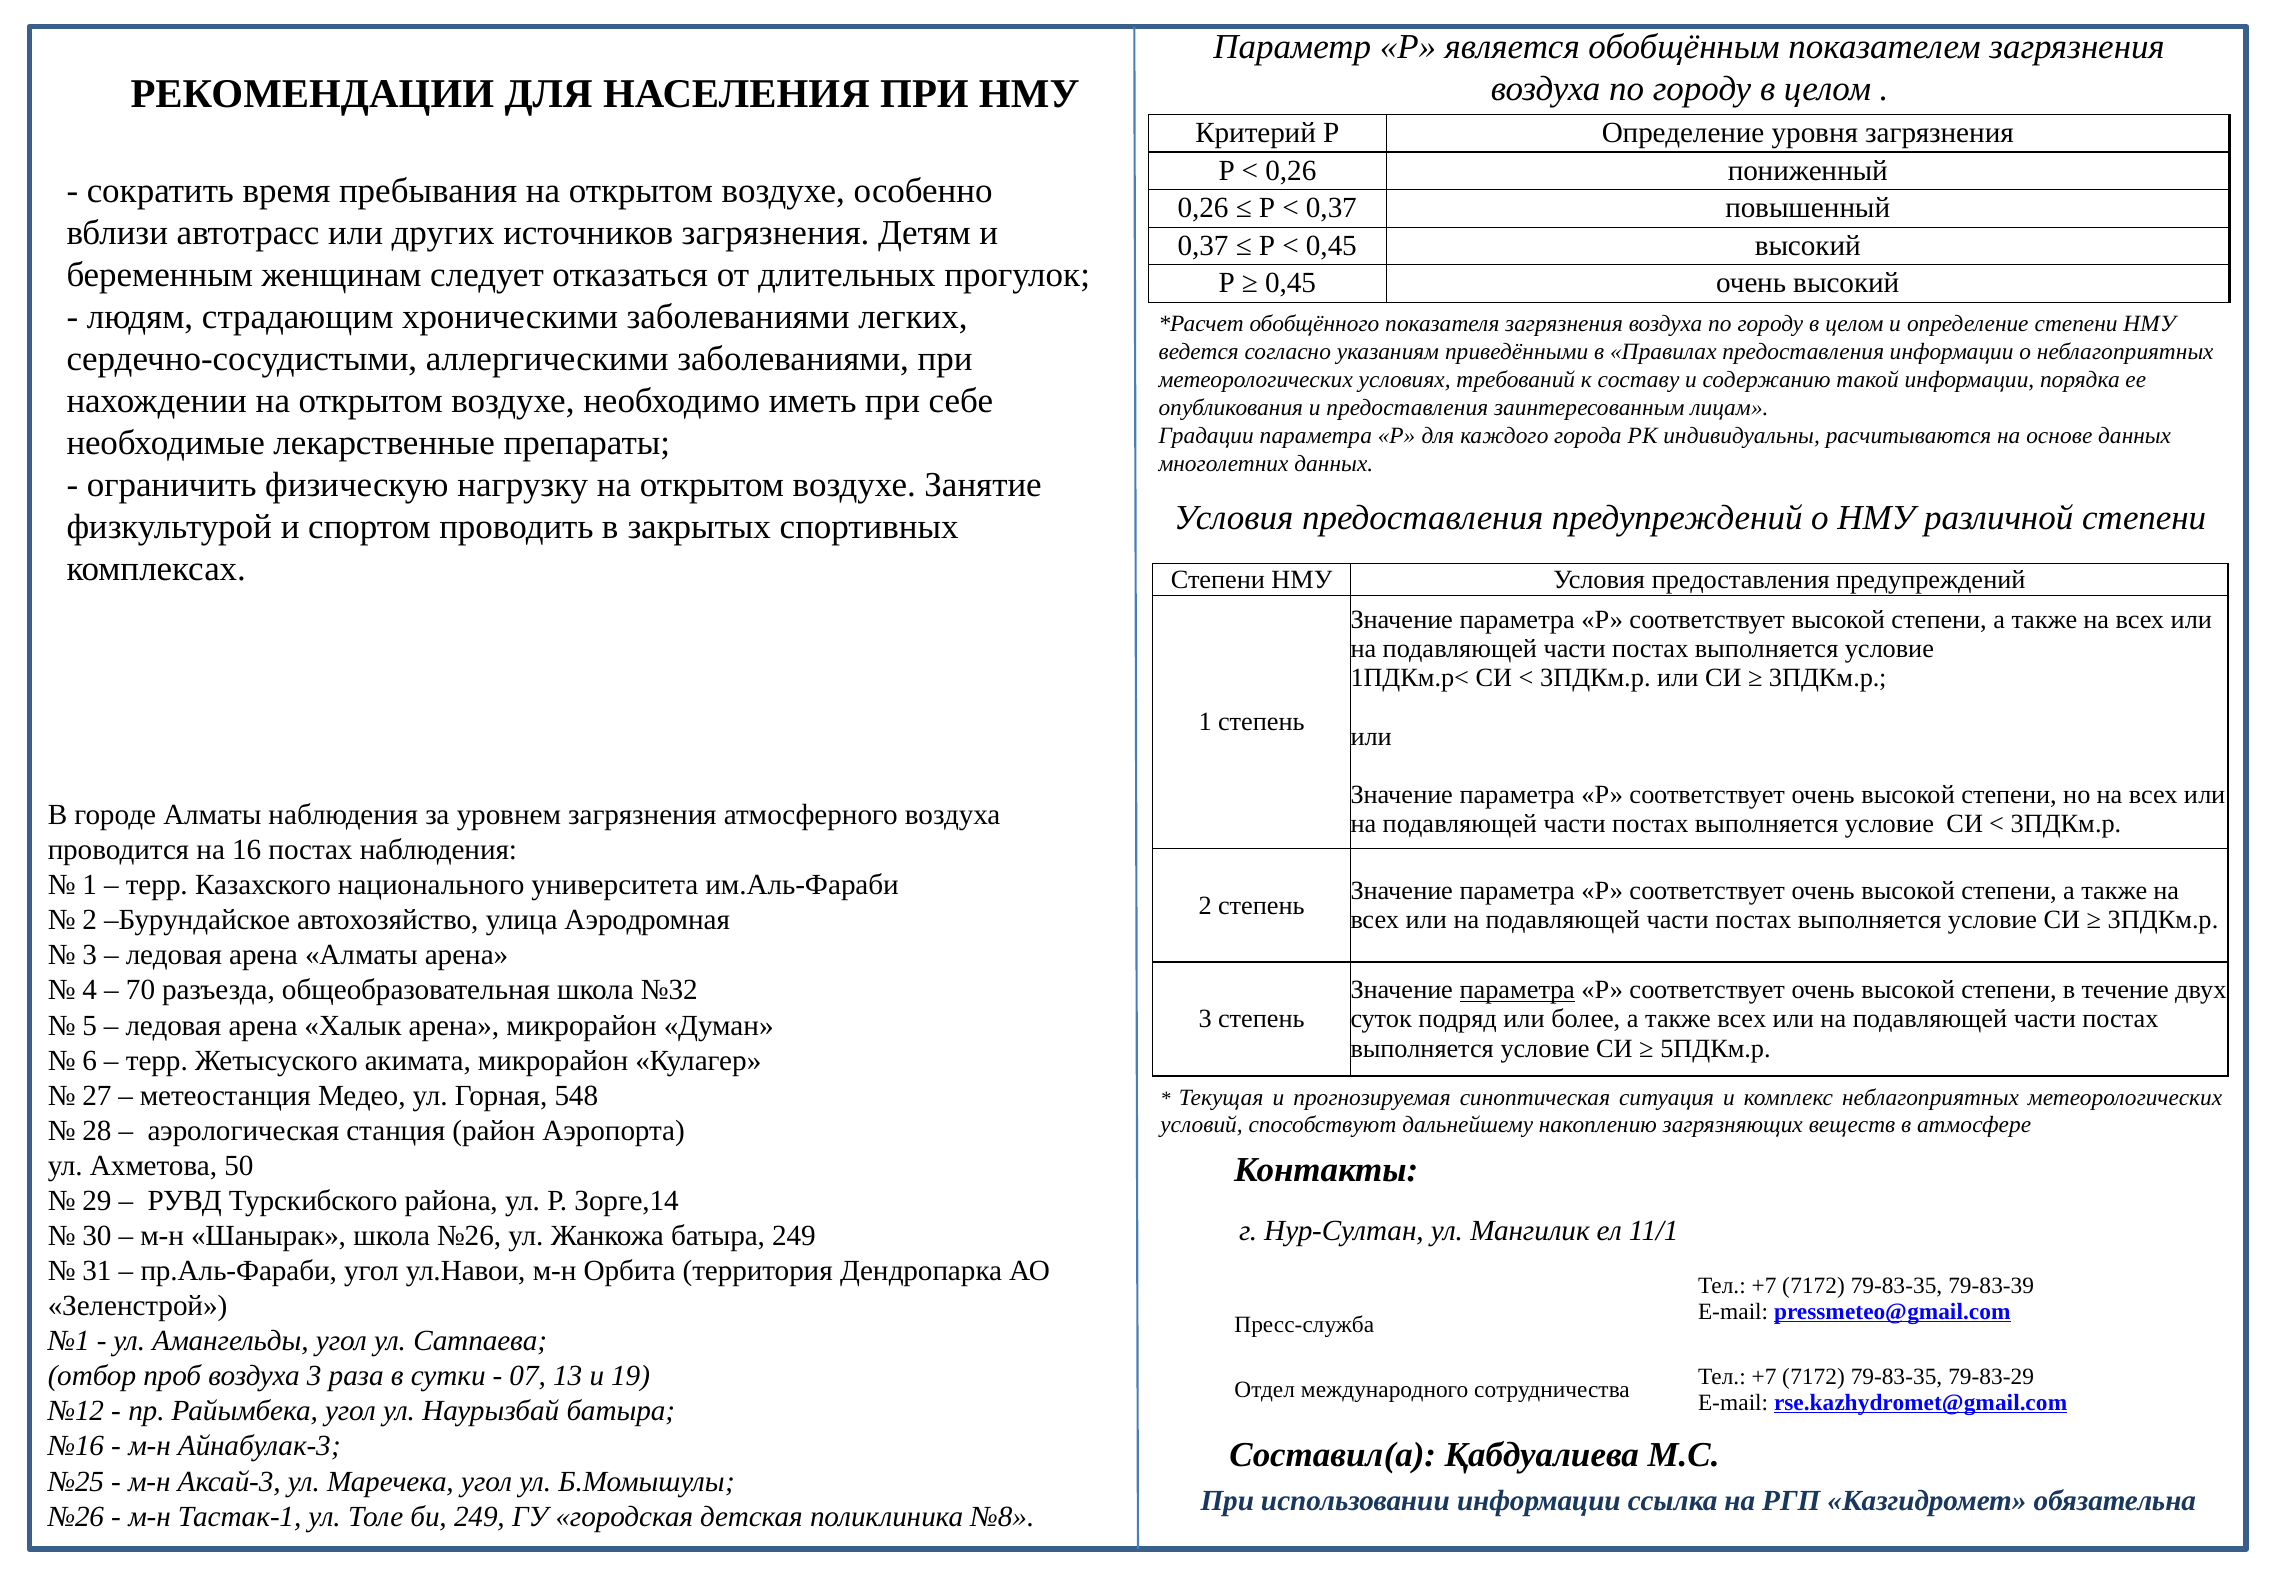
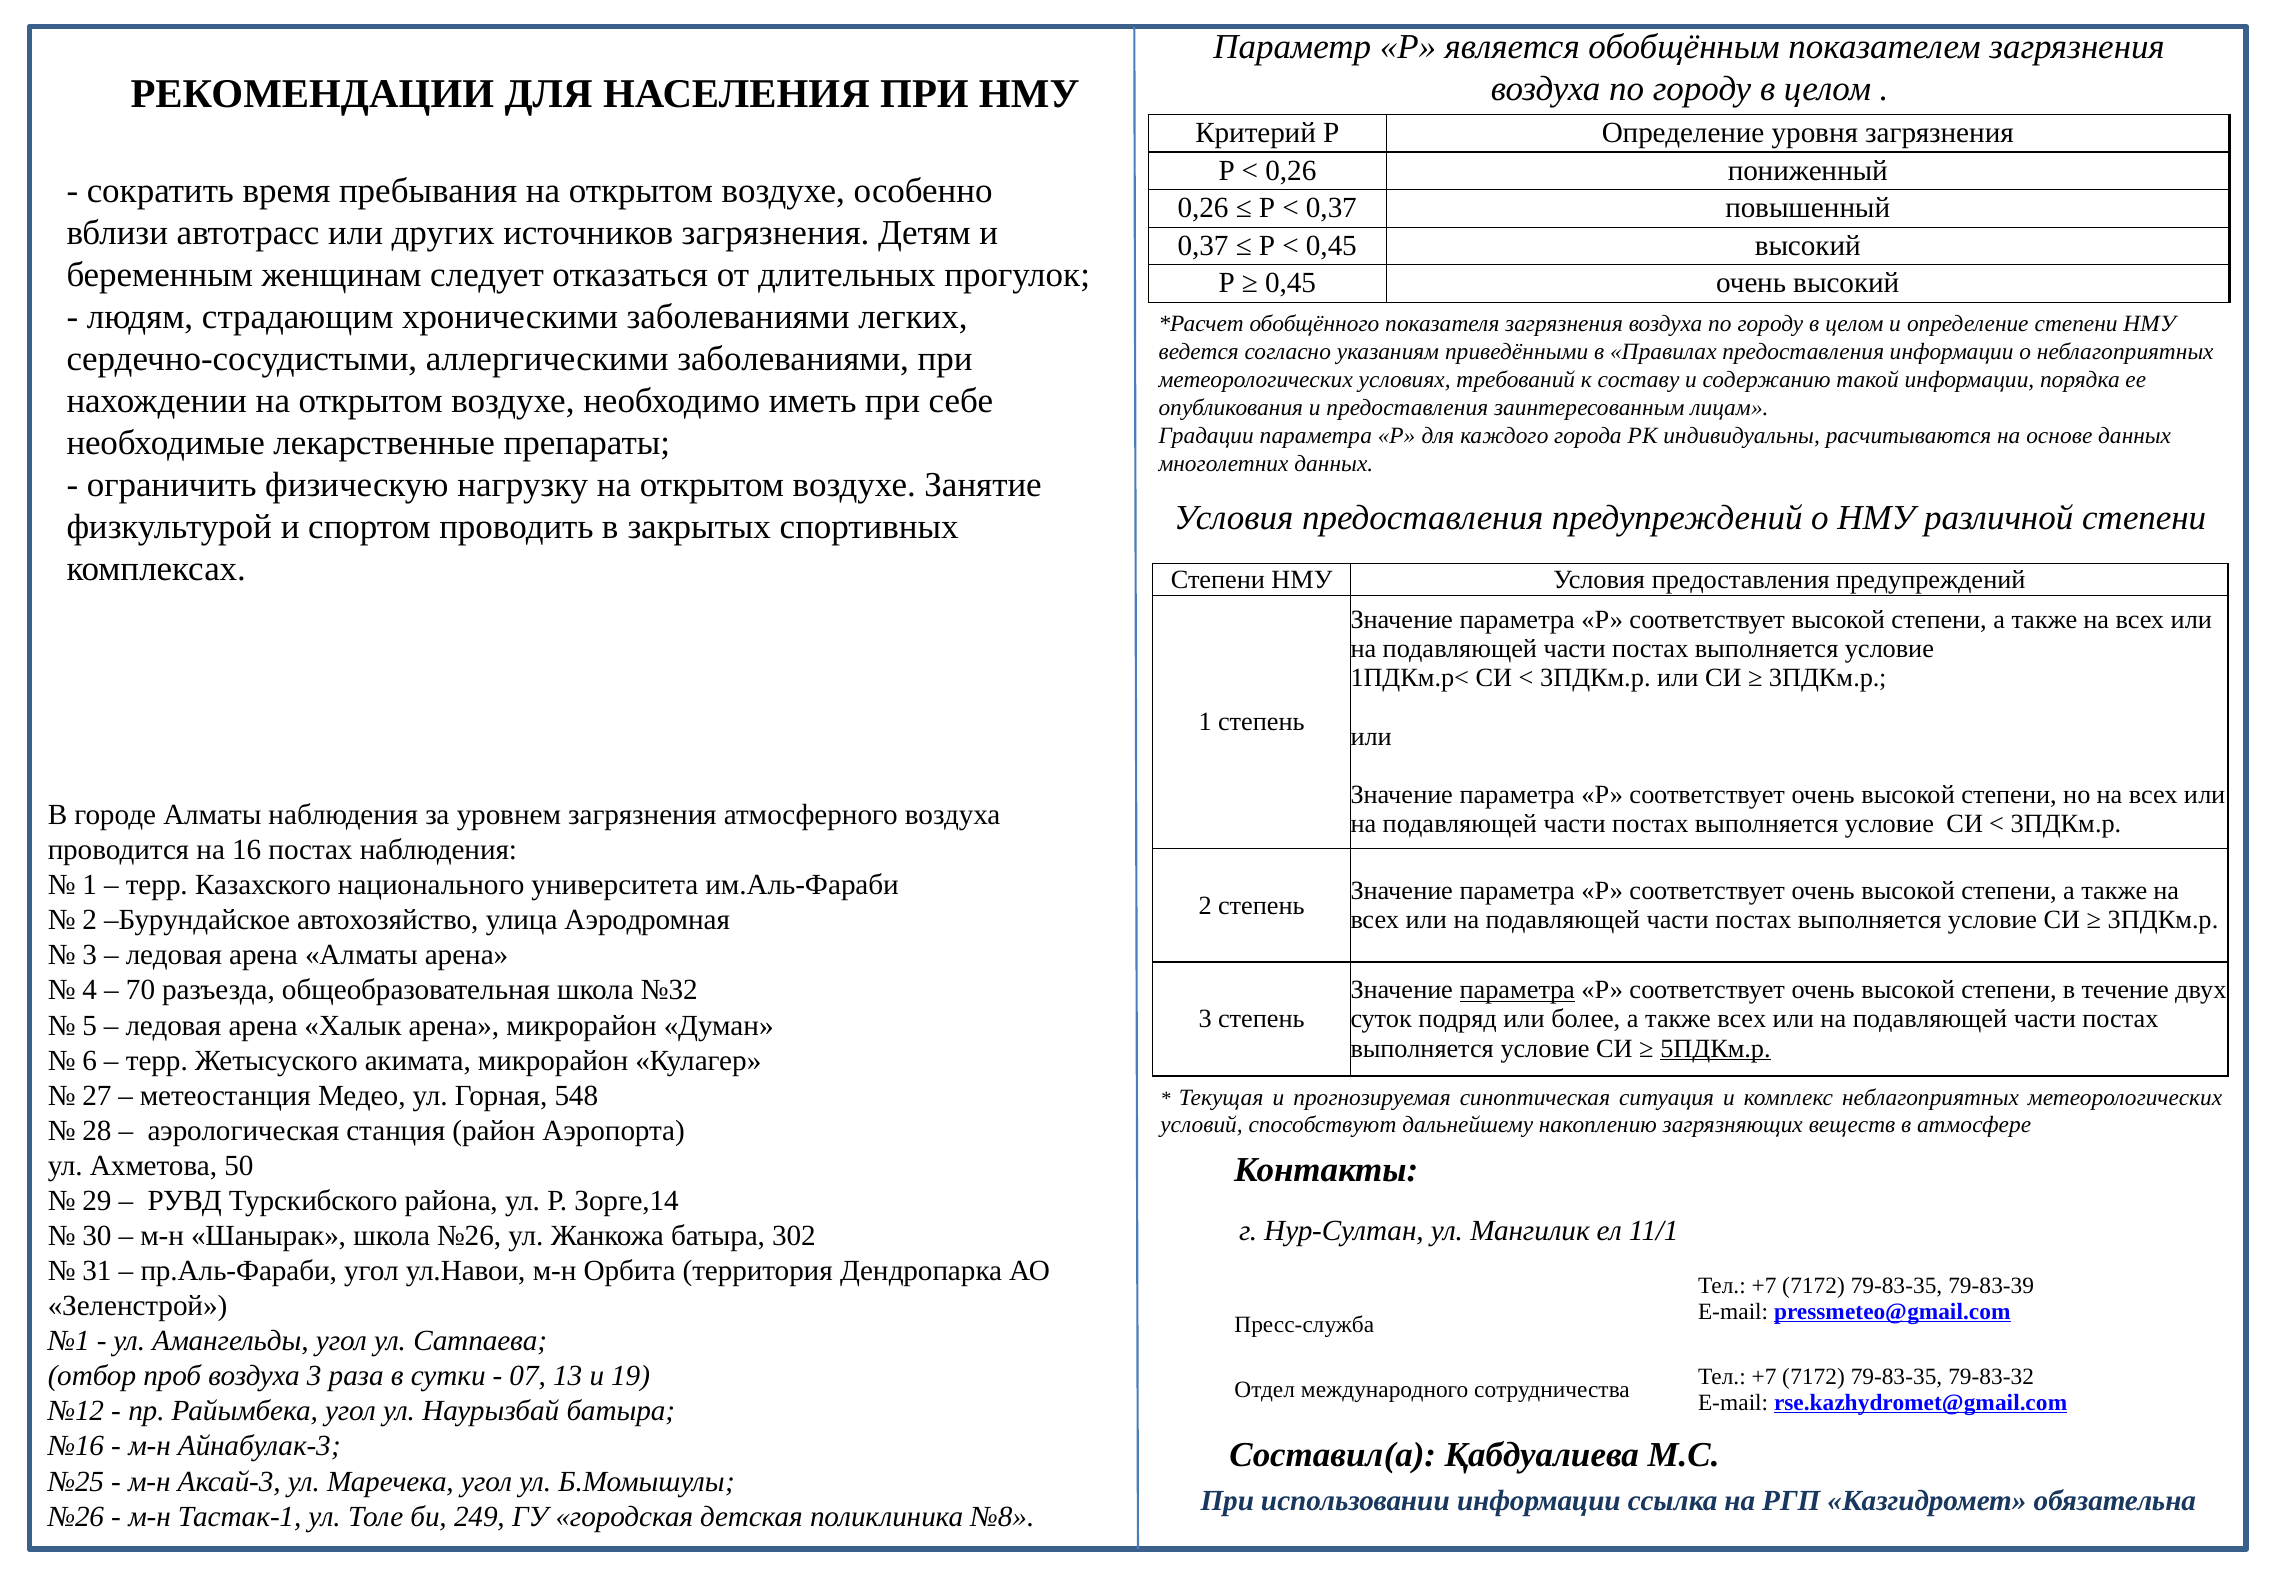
5ПДКм.р underline: none -> present
батыра 249: 249 -> 302
79-83-29: 79-83-29 -> 79-83-32
